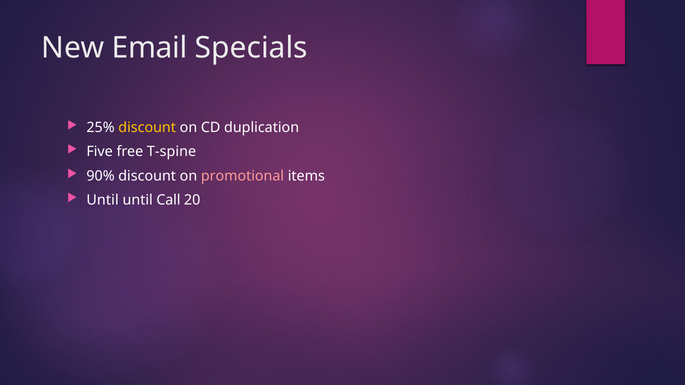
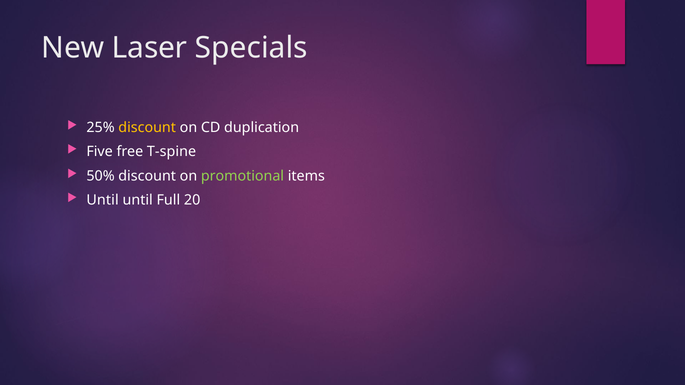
Email: Email -> Laser
90%: 90% -> 50%
promotional colour: pink -> light green
Call: Call -> Full
